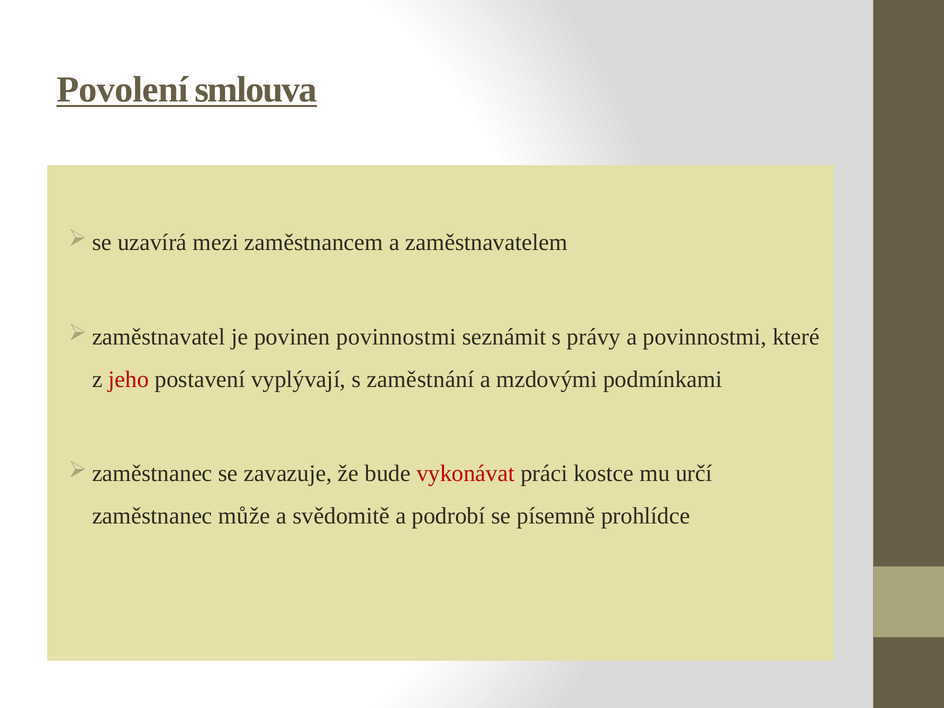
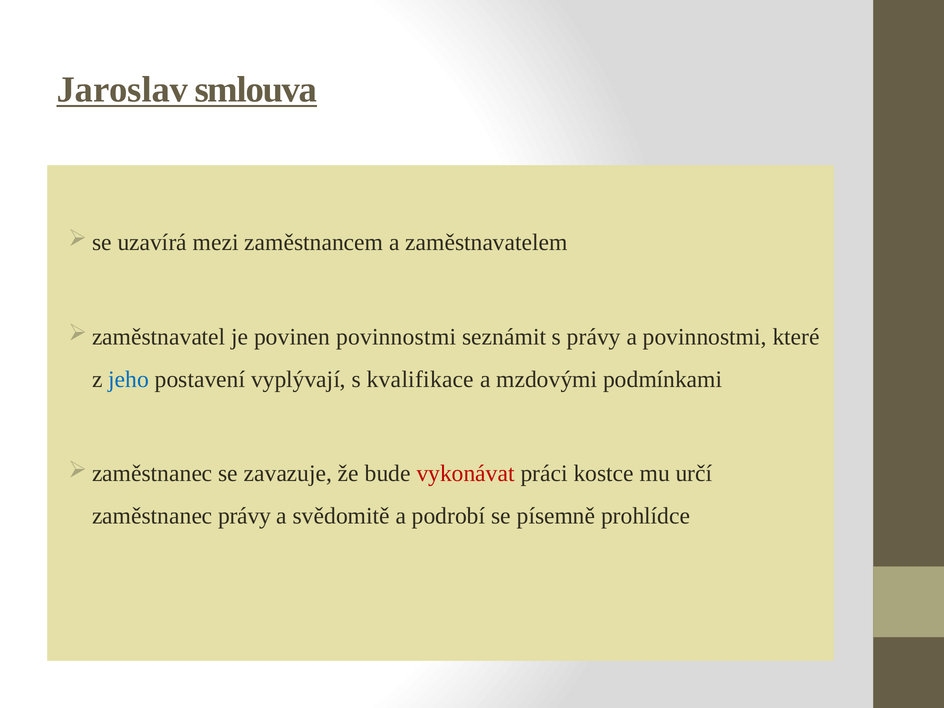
Povolení: Povolení -> Jaroslav
jeho colour: red -> blue
zaměstnání: zaměstnání -> kvalifikace
zaměstnanec může: může -> právy
